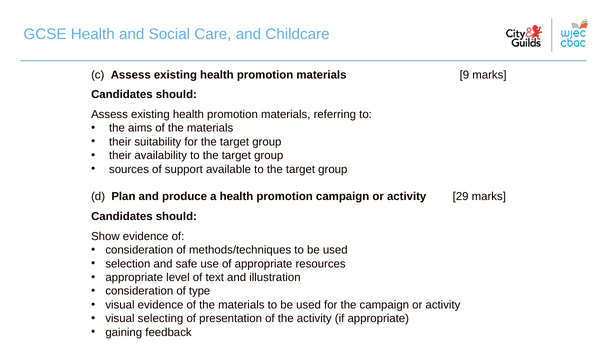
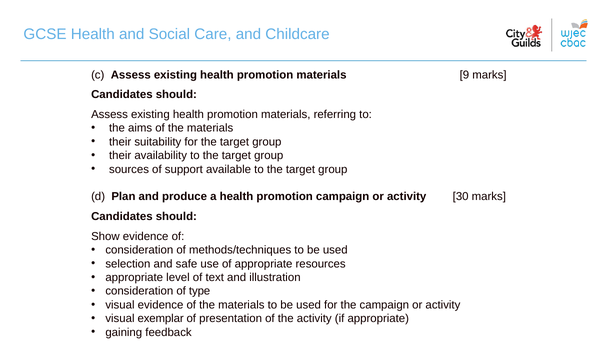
29: 29 -> 30
selecting: selecting -> exemplar
